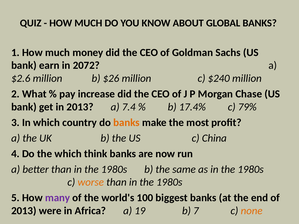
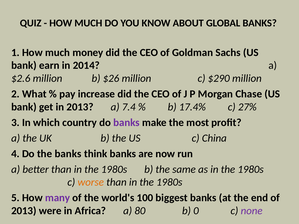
2072: 2072 -> 2014
$240: $240 -> $290
79%: 79% -> 27%
banks at (127, 123) colour: orange -> purple
the which: which -> banks
19: 19 -> 80
7: 7 -> 0
none colour: orange -> purple
